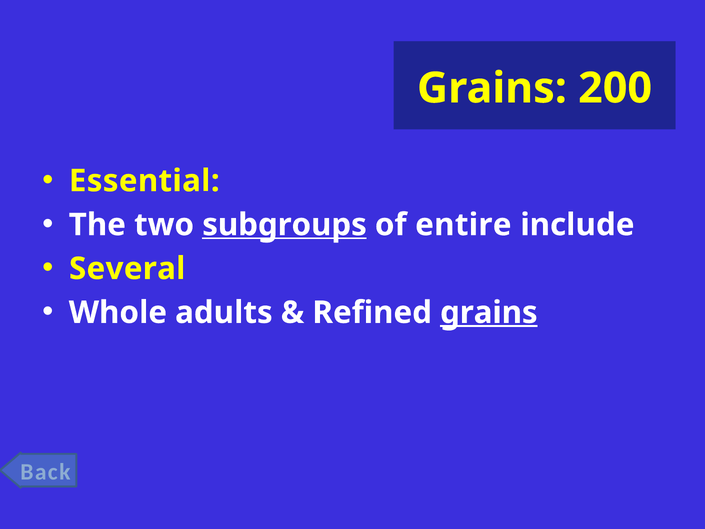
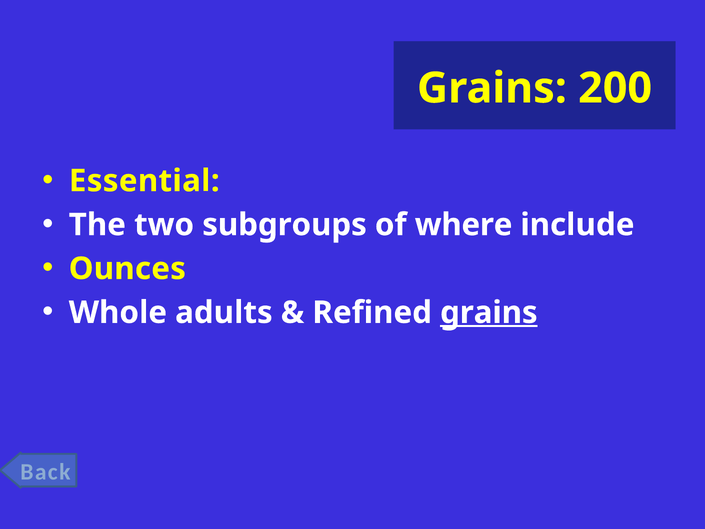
subgroups underline: present -> none
entire: entire -> where
Several: Several -> Ounces
